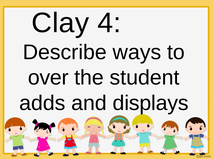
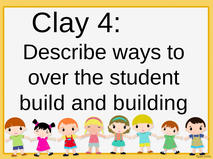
adds: adds -> build
displays: displays -> building
